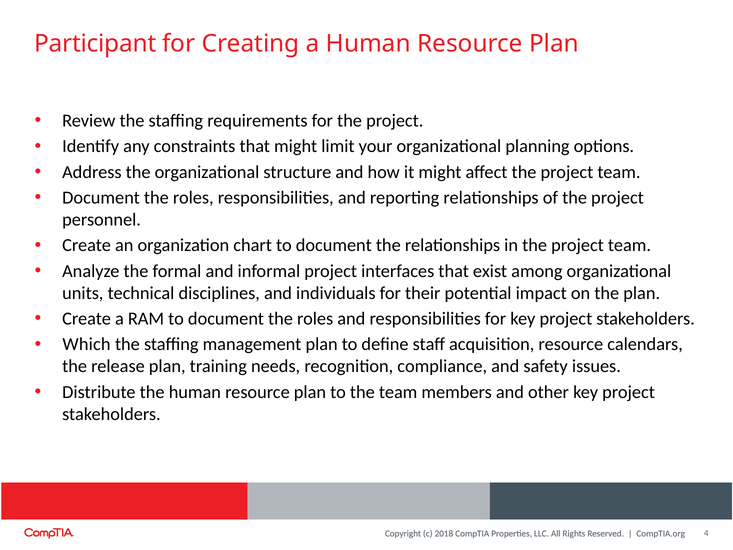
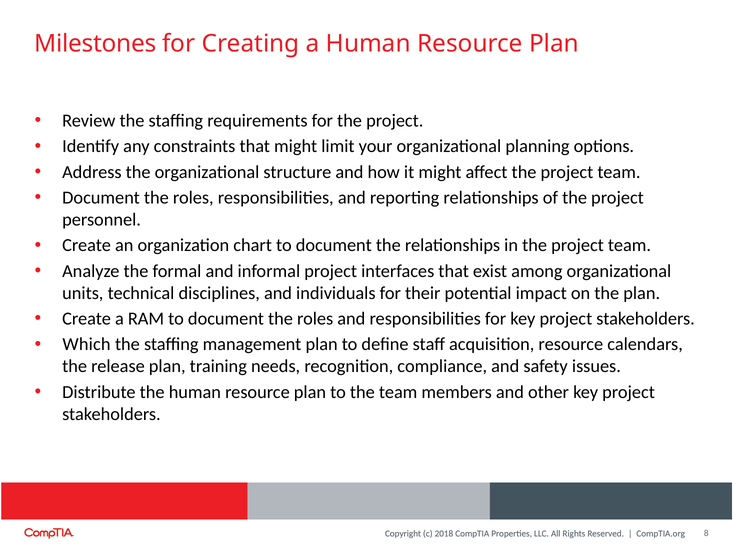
Participant: Participant -> Milestones
4: 4 -> 8
